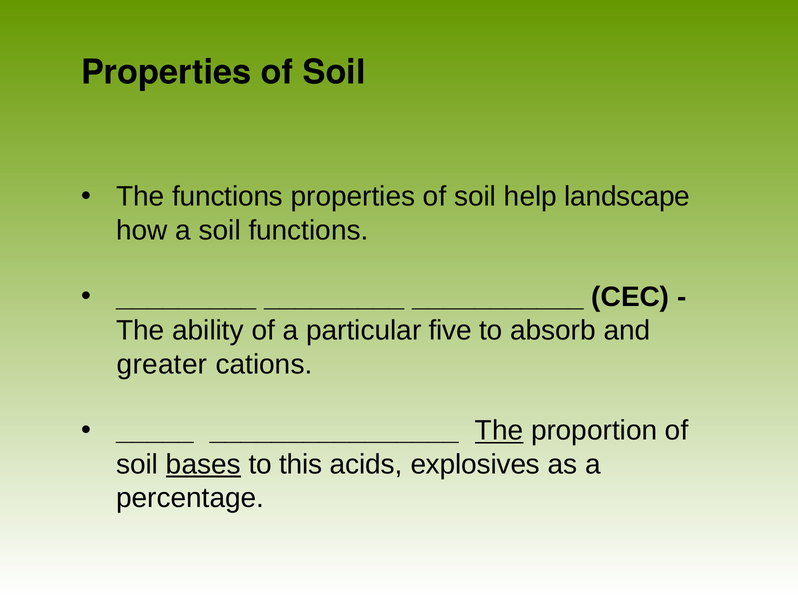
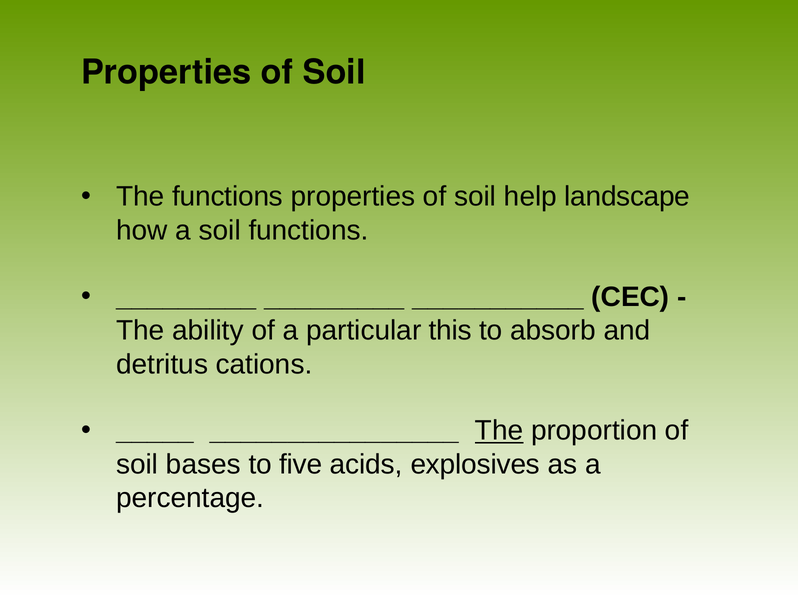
five: five -> this
greater: greater -> detritus
bases underline: present -> none
this: this -> five
